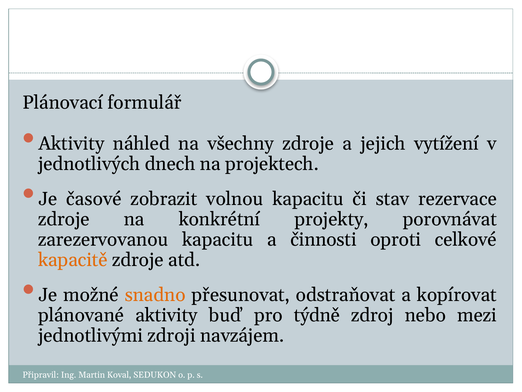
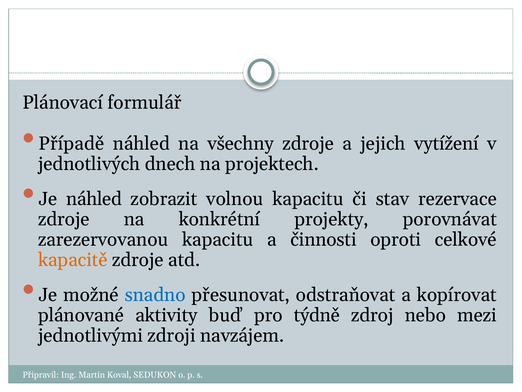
Aktivity at (71, 143): Aktivity -> Případě
Je časové: časové -> náhled
snadno colour: orange -> blue
